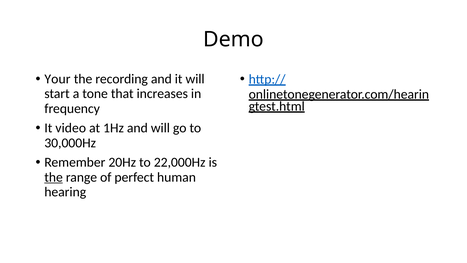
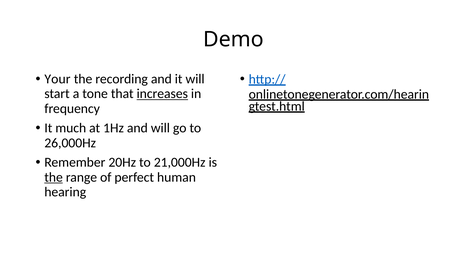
increases underline: none -> present
video: video -> much
30,000Hz: 30,000Hz -> 26,000Hz
22,000Hz: 22,000Hz -> 21,000Hz
